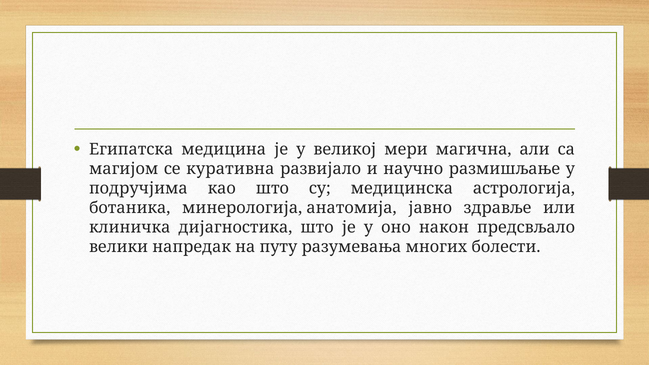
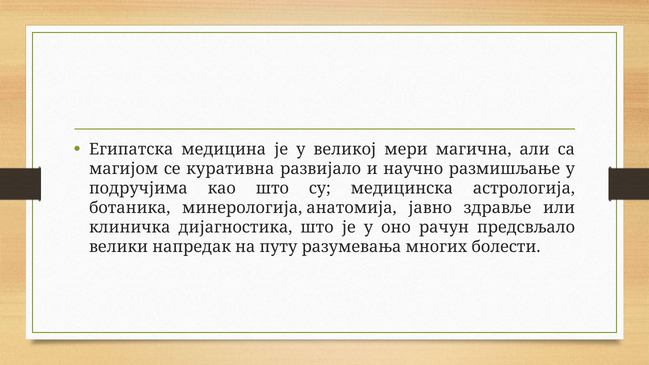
након: након -> рачун
